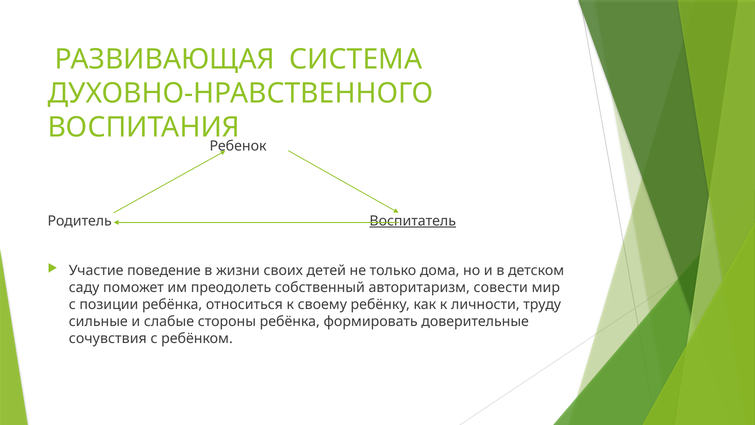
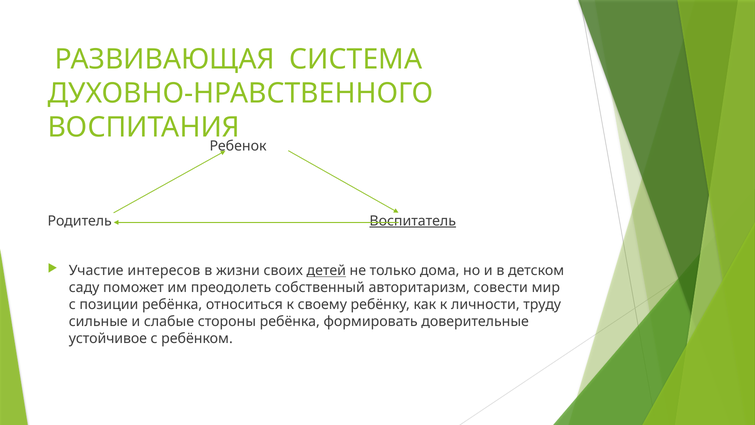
поведение: поведение -> интересов
детей underline: none -> present
сочувствия: сочувствия -> устойчивое
